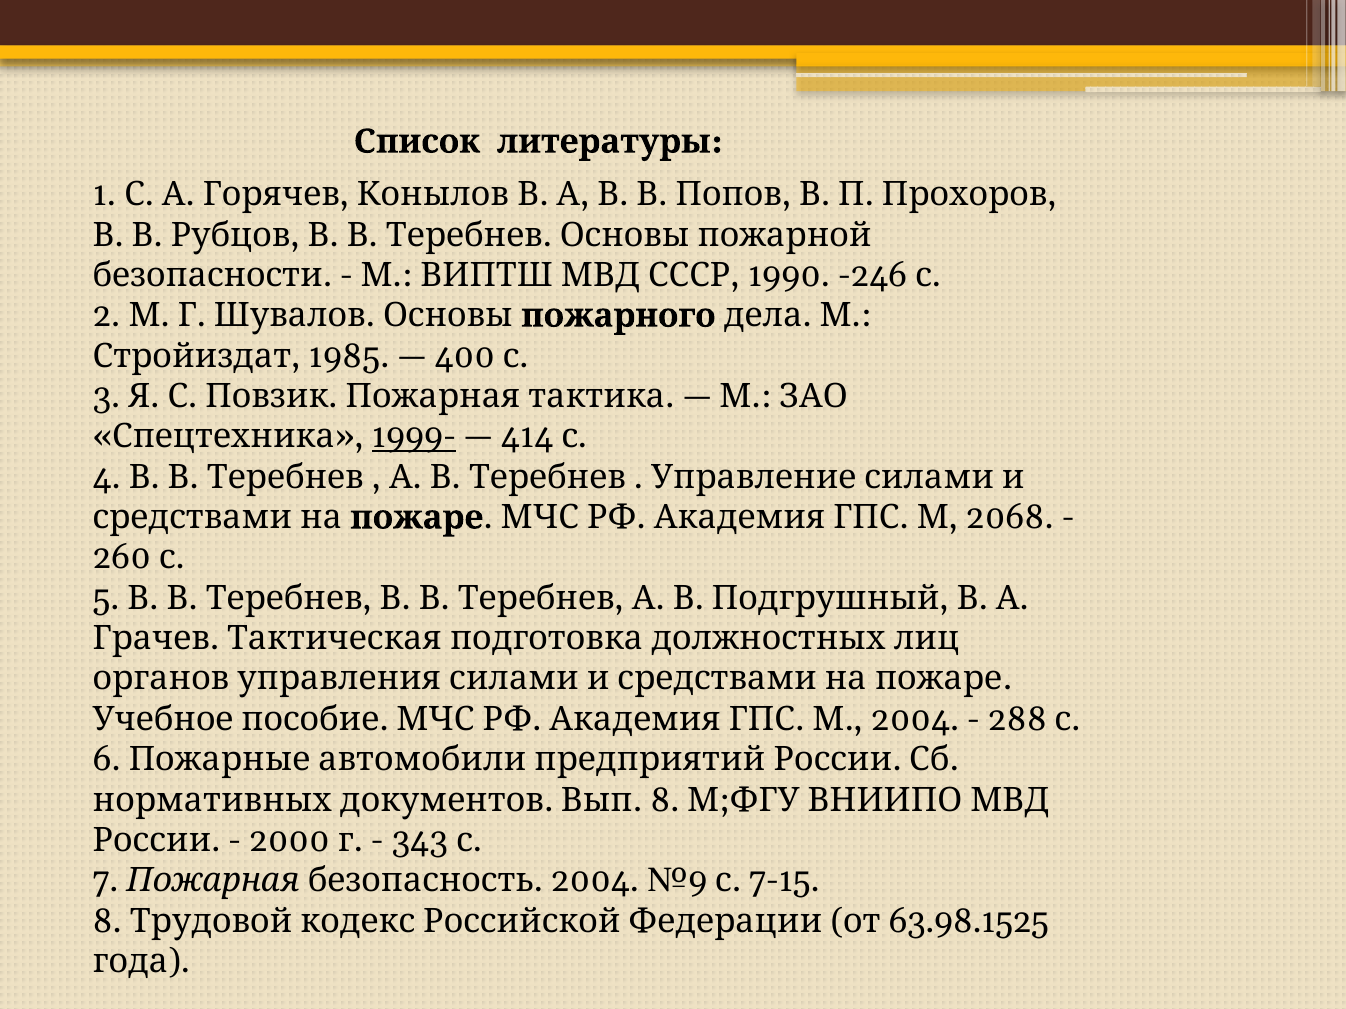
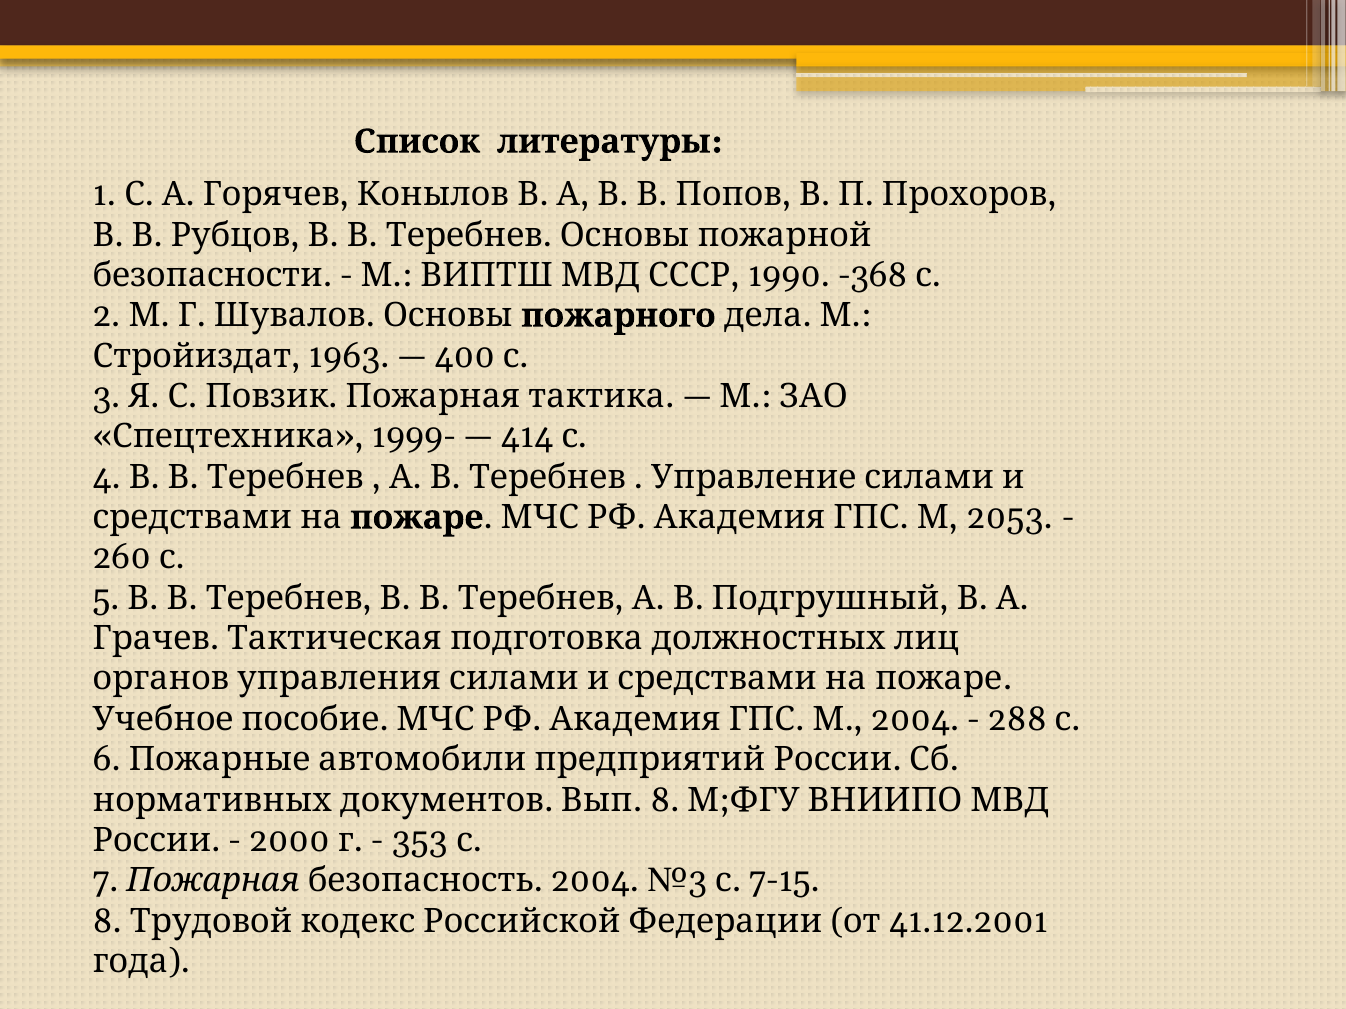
-246: -246 -> -368
1985: 1985 -> 1963
1999- underline: present -> none
2068: 2068 -> 2053
343: 343 -> 353
№9: №9 -> №3
63.98.1525: 63.98.1525 -> 41.12.2001
